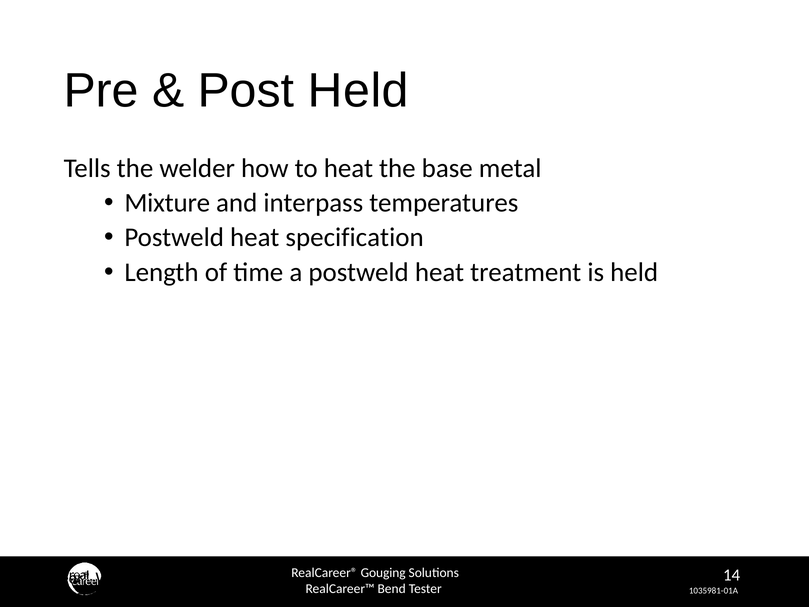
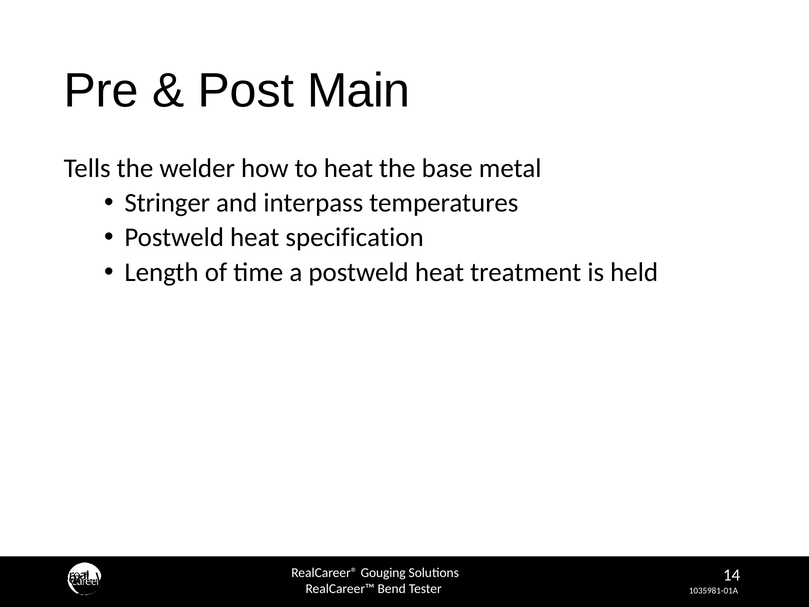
Post Held: Held -> Main
Mixture: Mixture -> Stringer
